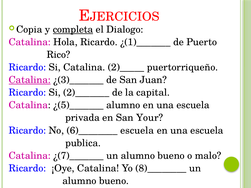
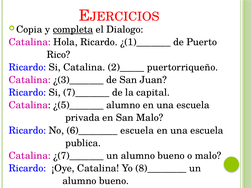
Catalina at (30, 80) underline: present -> none
2)_______: 2)_______ -> 7)_______
San Your: Your -> Malo
